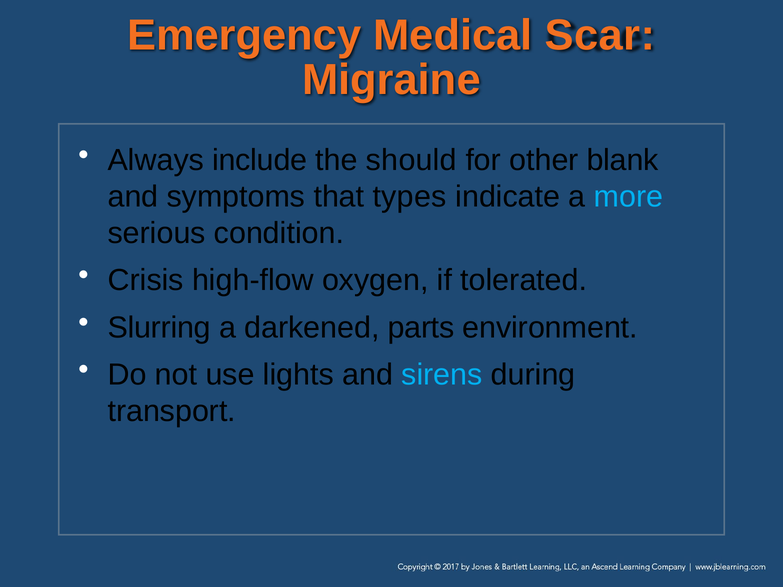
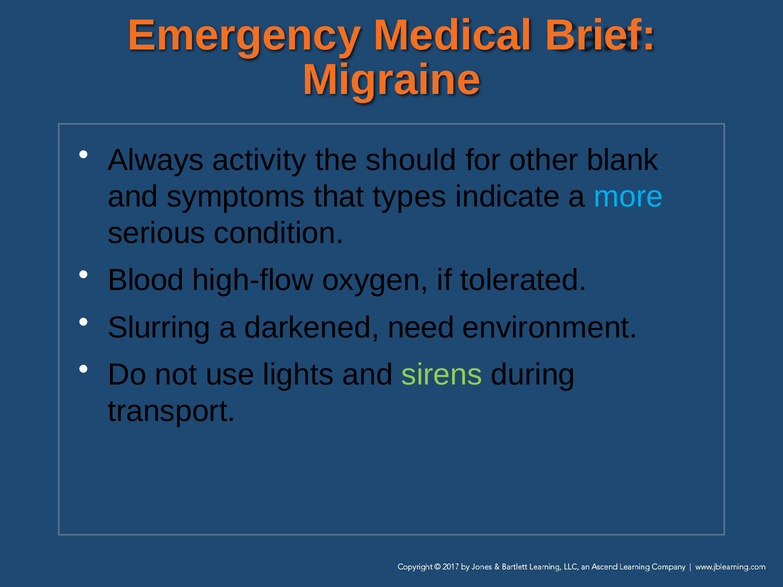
Scar: Scar -> Brief
include: include -> activity
Crisis: Crisis -> Blood
parts: parts -> need
sirens colour: light blue -> light green
